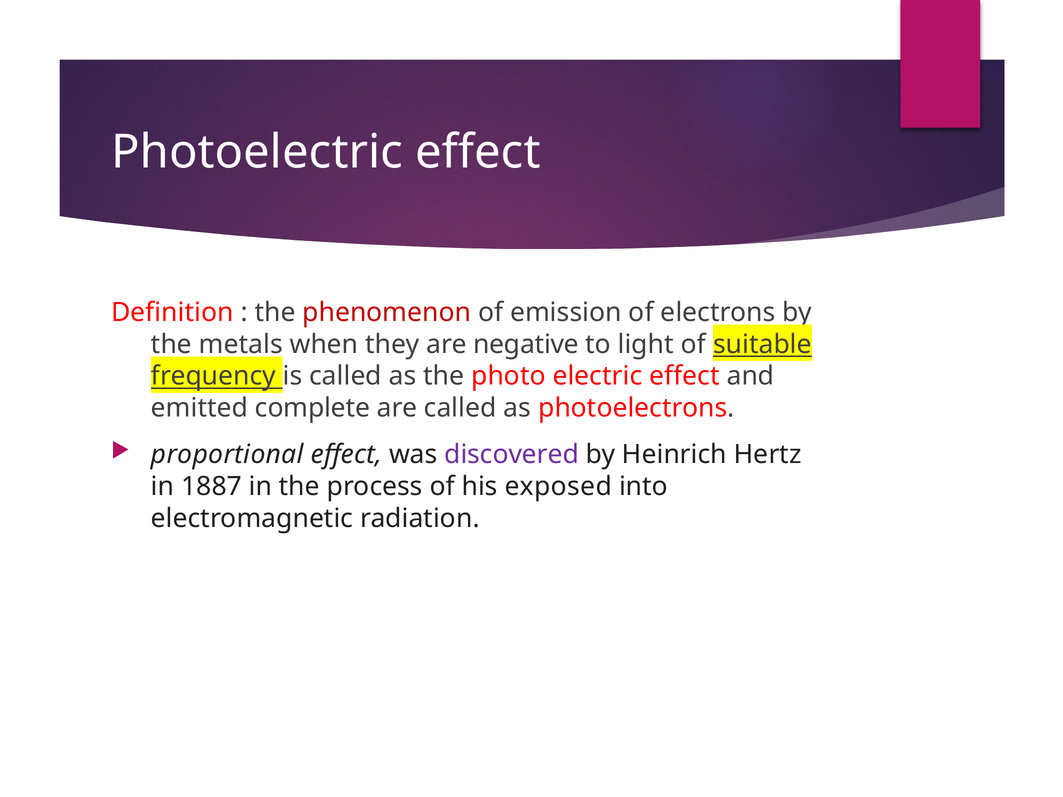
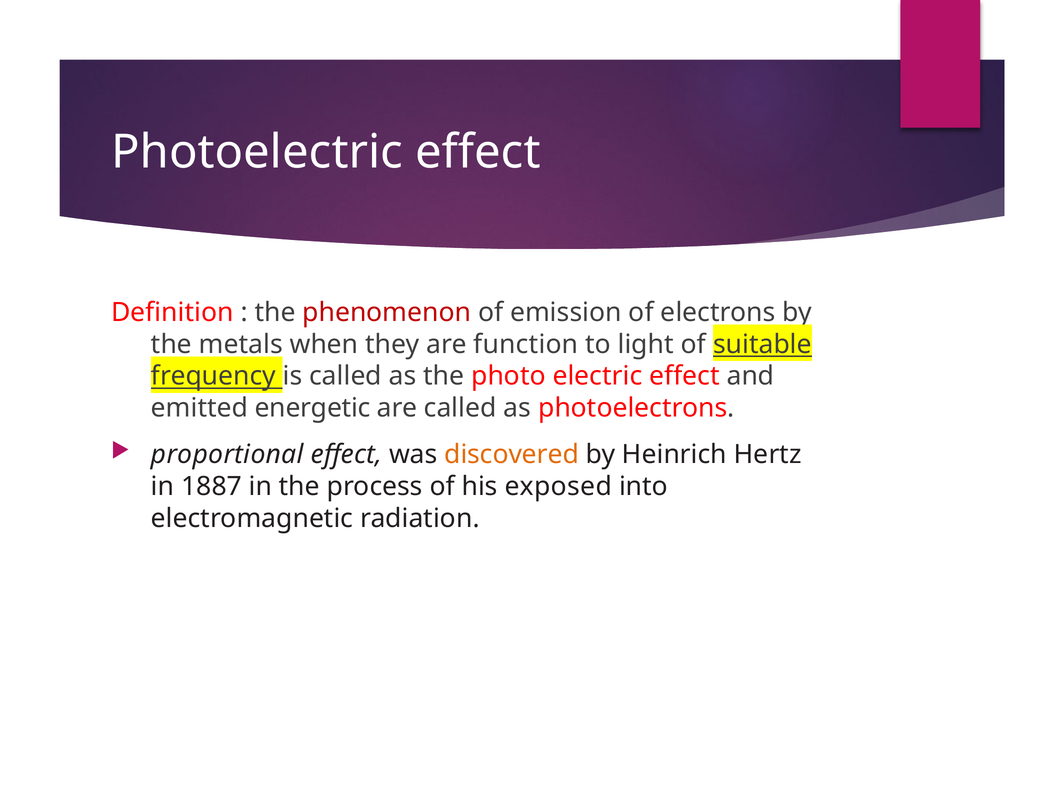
negative: negative -> function
complete: complete -> energetic
discovered colour: purple -> orange
